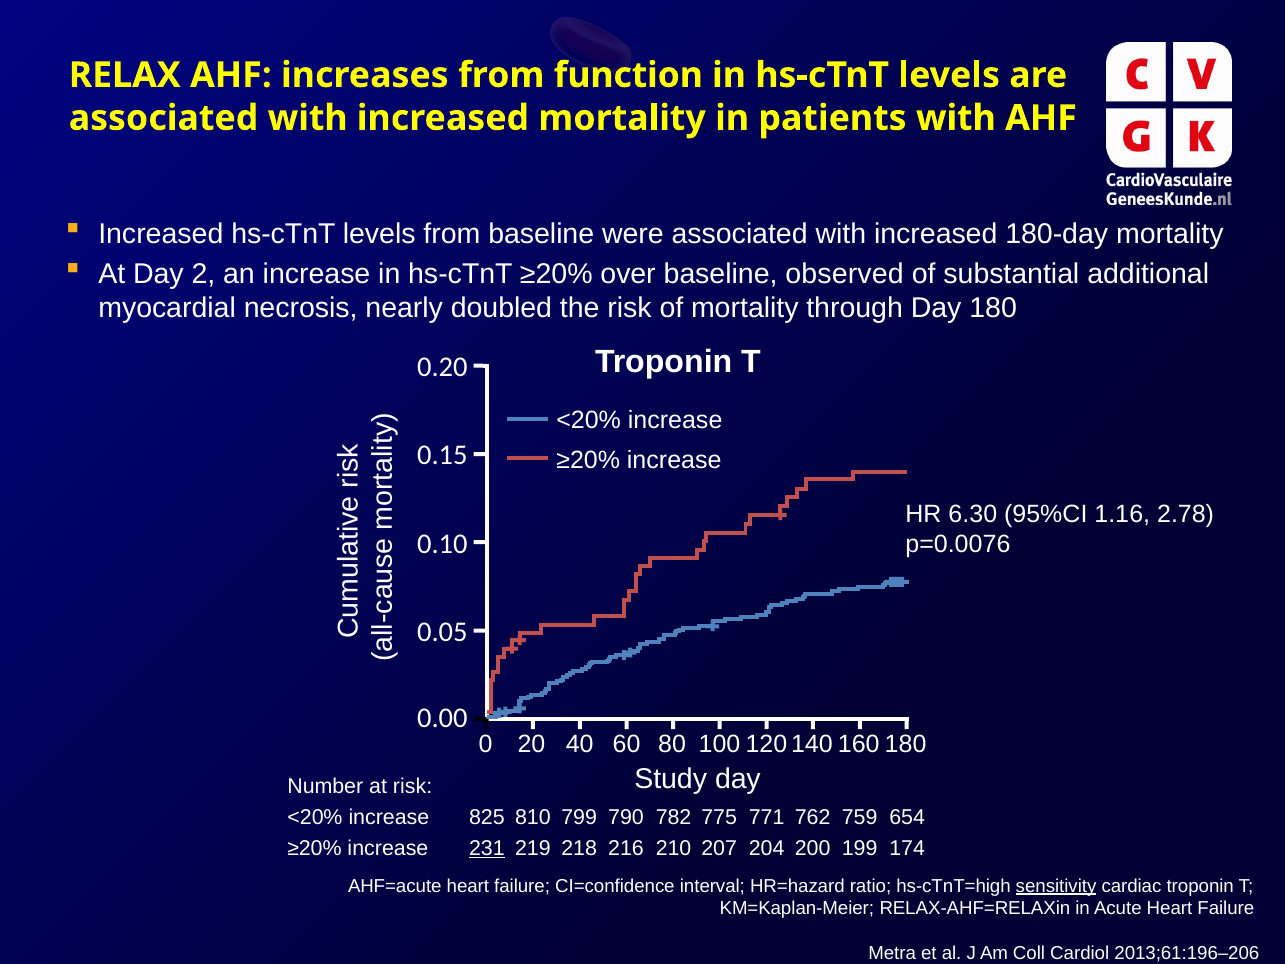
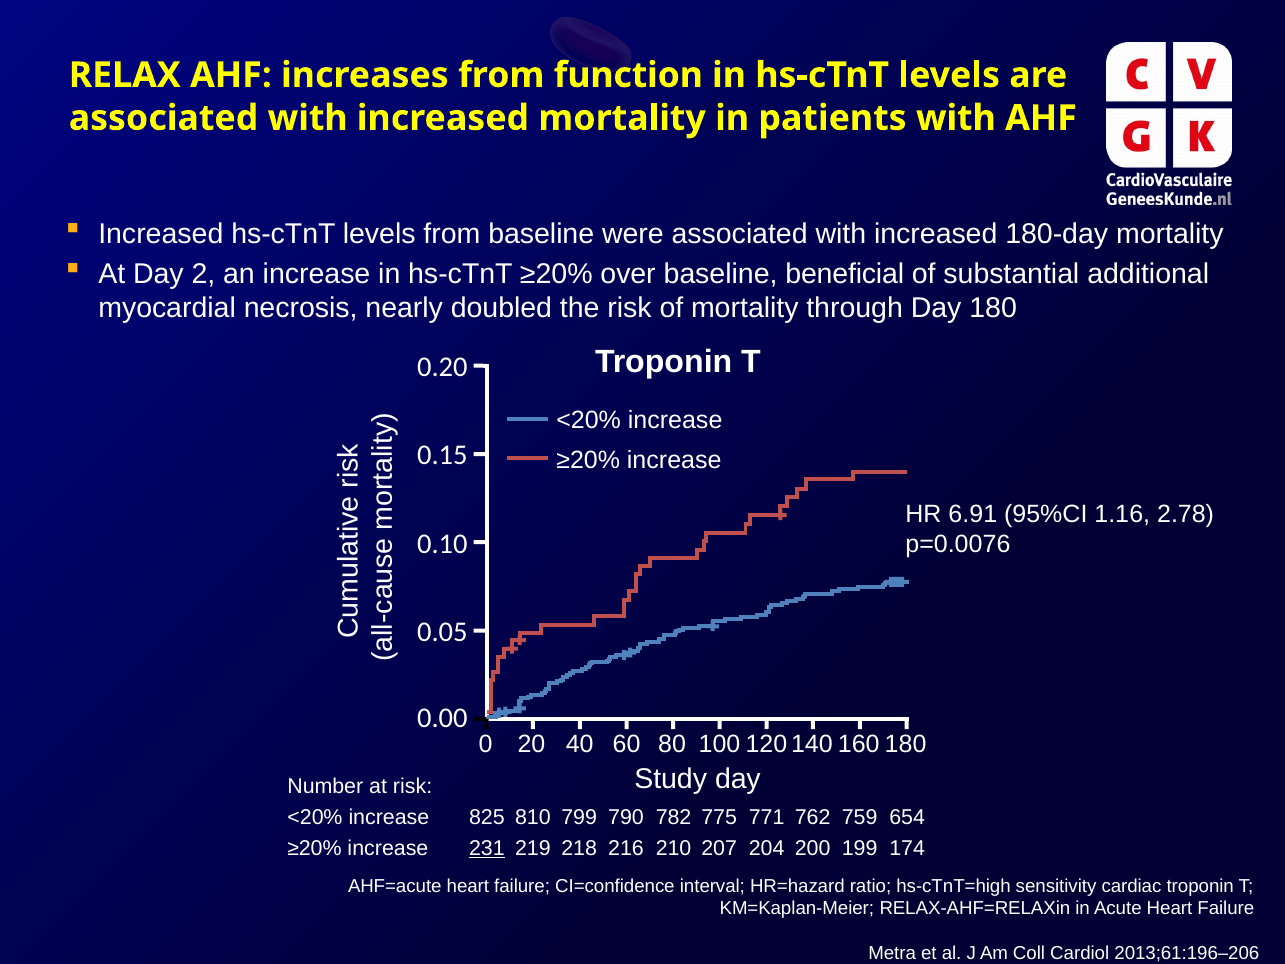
observed: observed -> beneficial
6.30: 6.30 -> 6.91
sensitivity underline: present -> none
